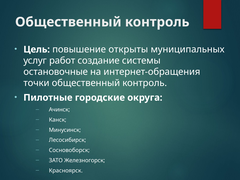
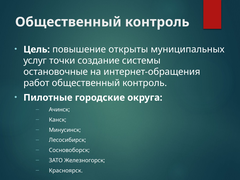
работ: работ -> точки
точки: точки -> работ
